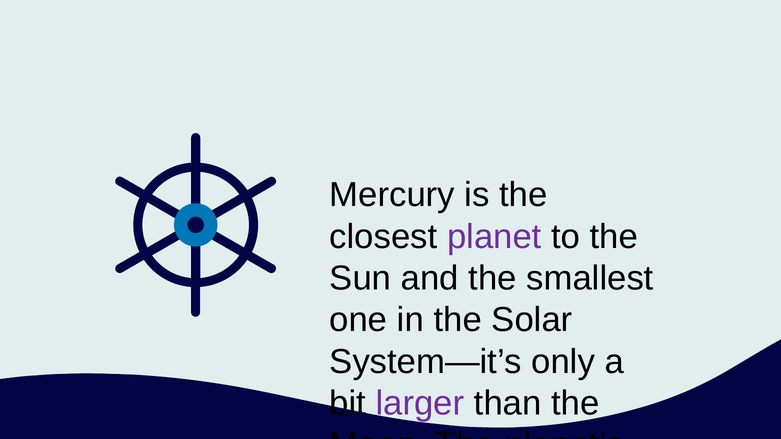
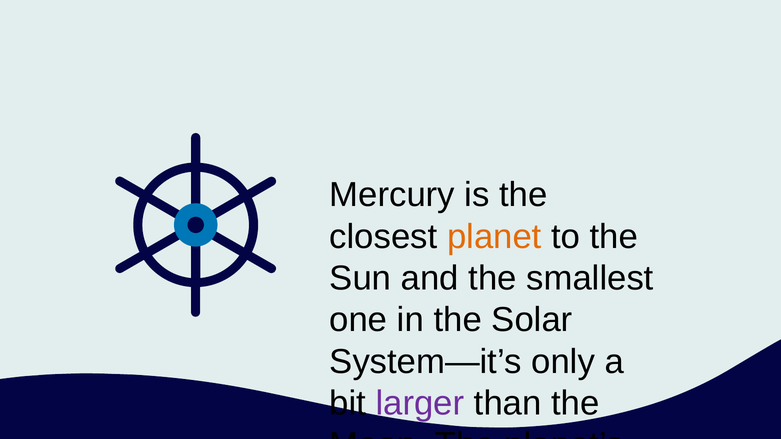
planet colour: purple -> orange
